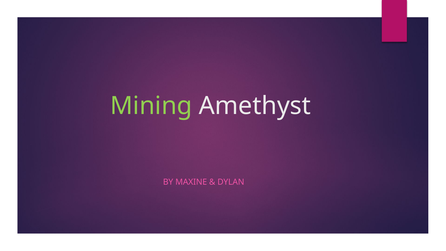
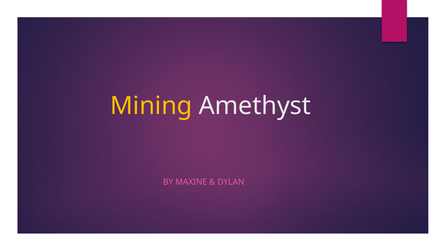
Mining colour: light green -> yellow
